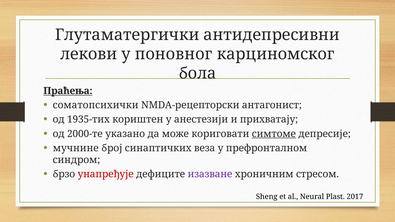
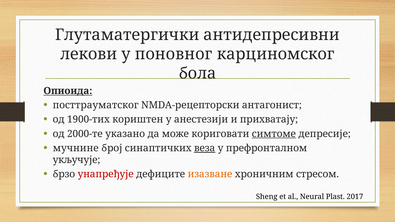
Праћења: Праћења -> Опиоида
соматопсихички: соматопсихички -> посттрауматског
1935-тих: 1935-тих -> 1900-тих
веза underline: none -> present
синдром: синдром -> укључује
изазване colour: purple -> orange
